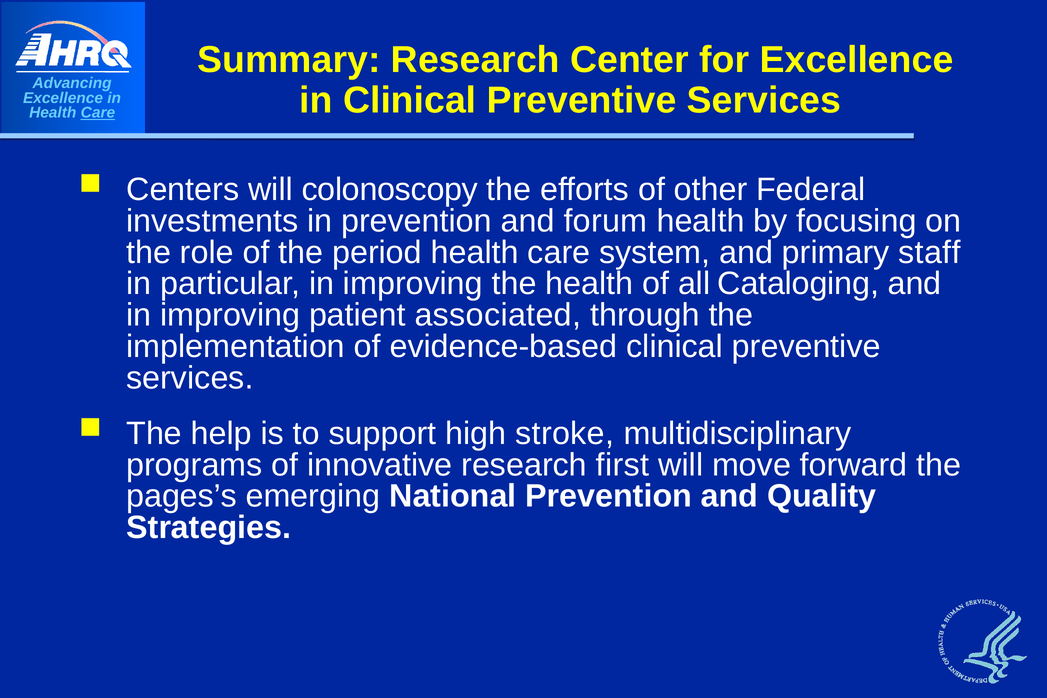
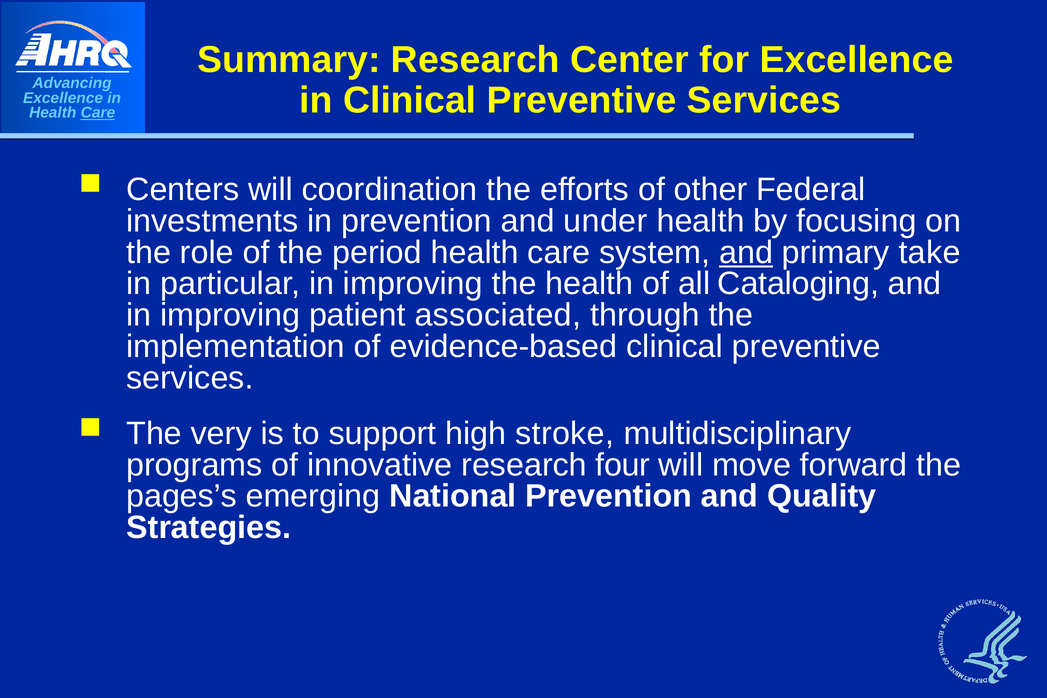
colonoscopy: colonoscopy -> coordination
forum: forum -> under
and at (746, 252) underline: none -> present
staff: staff -> take
help: help -> very
first: first -> four
